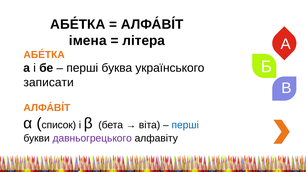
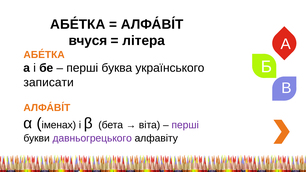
імена: імена -> вчуся
список: список -> іменах
перші at (185, 125) colour: blue -> purple
